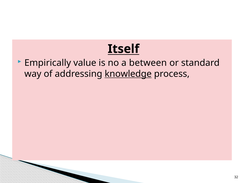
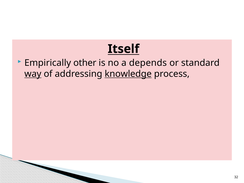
value: value -> other
between: between -> depends
way underline: none -> present
